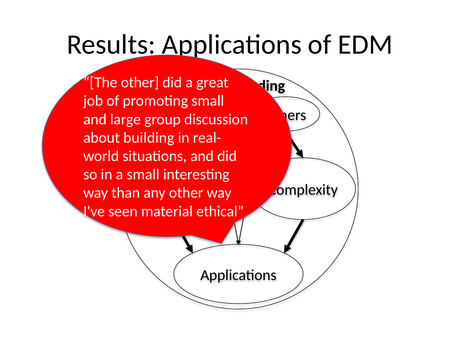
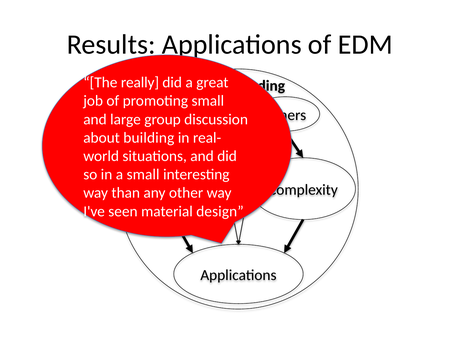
The other: other -> really
ethical: ethical -> design
